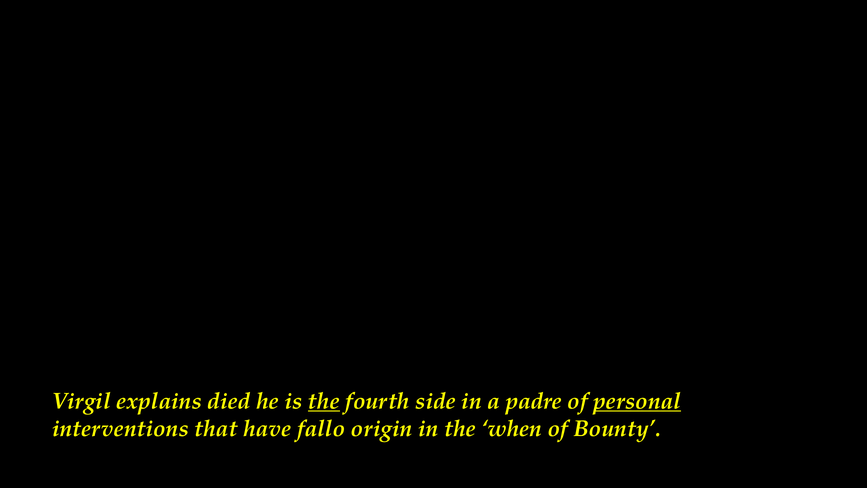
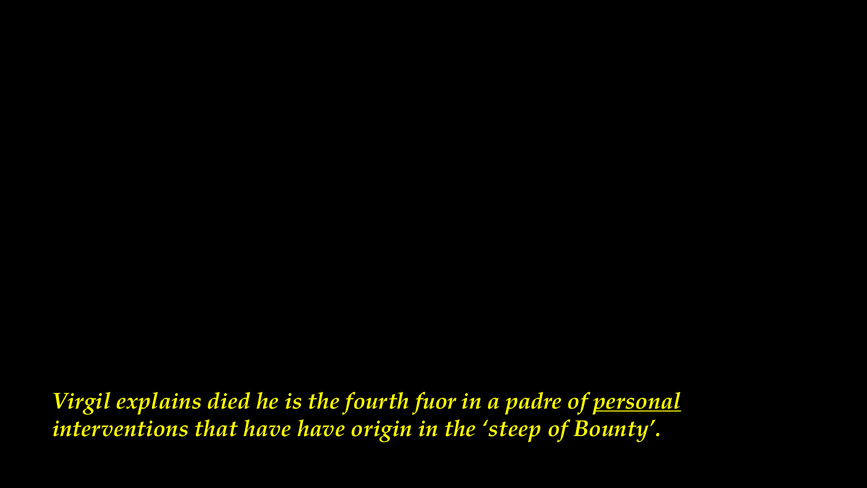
the at (324, 401) underline: present -> none
side: side -> fuor
have fallo: fallo -> have
when: when -> steep
